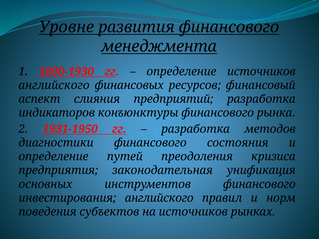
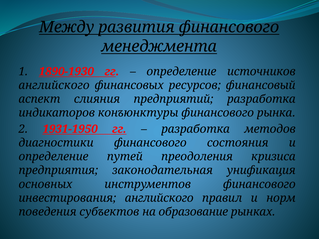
Уровне: Уровне -> Между
на источников: источников -> образование
